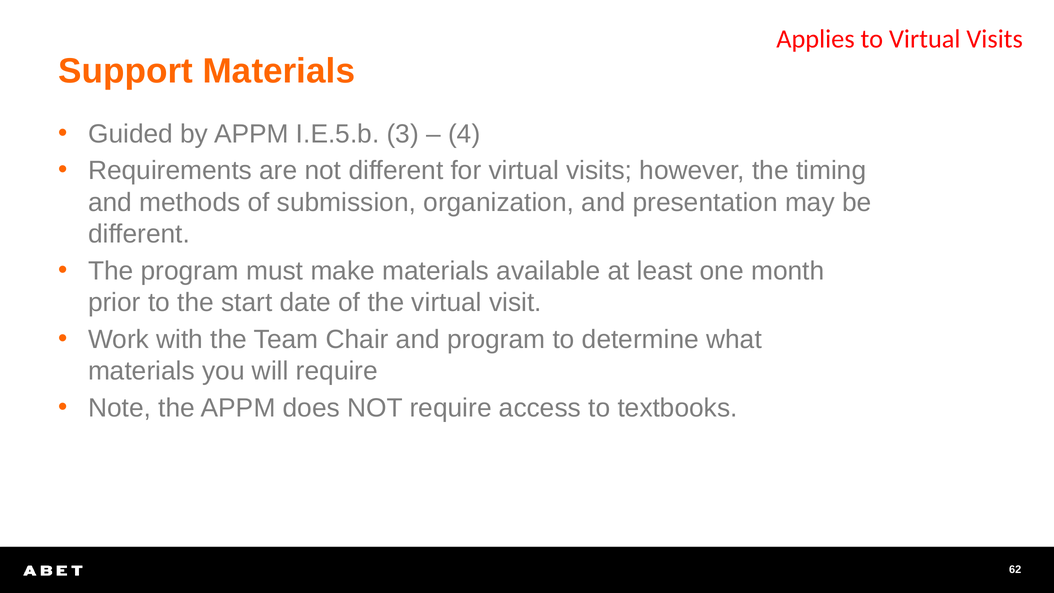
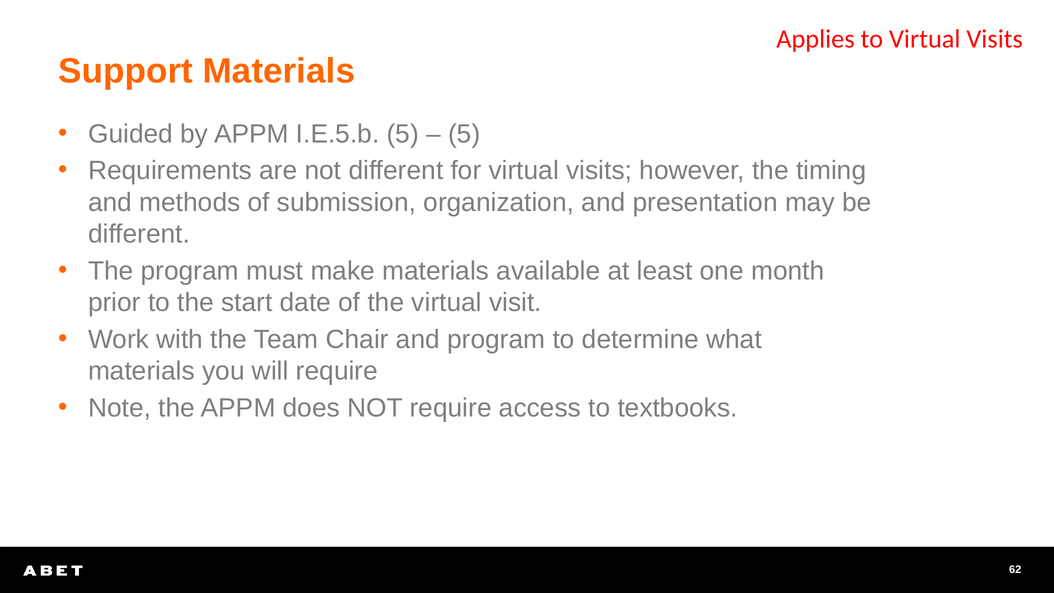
I.E.5.b 3: 3 -> 5
4 at (464, 134): 4 -> 5
